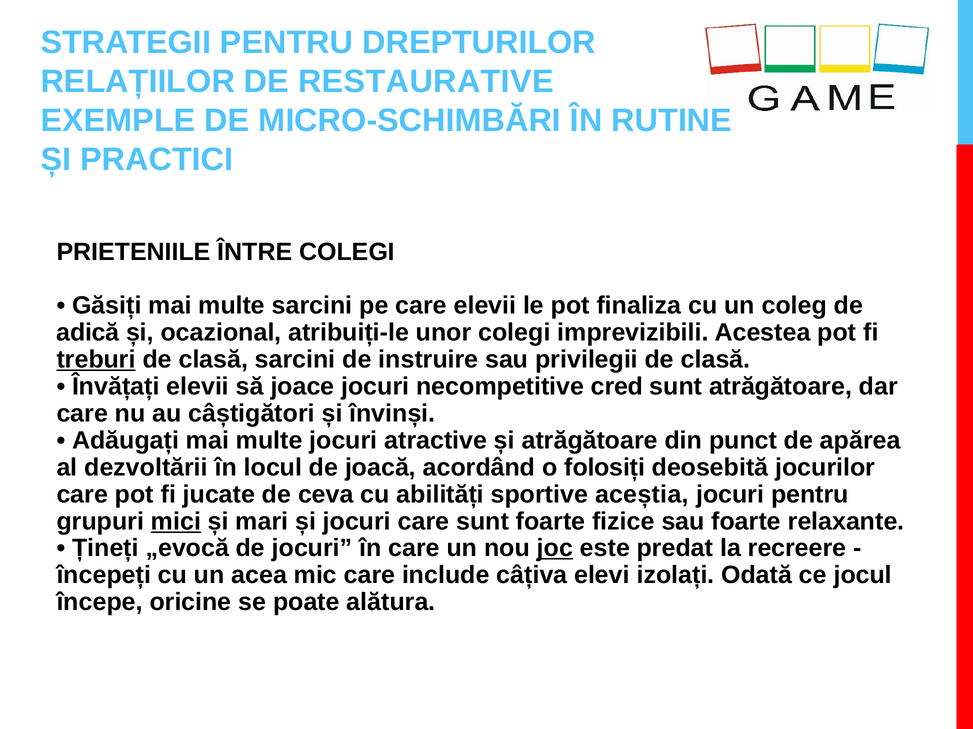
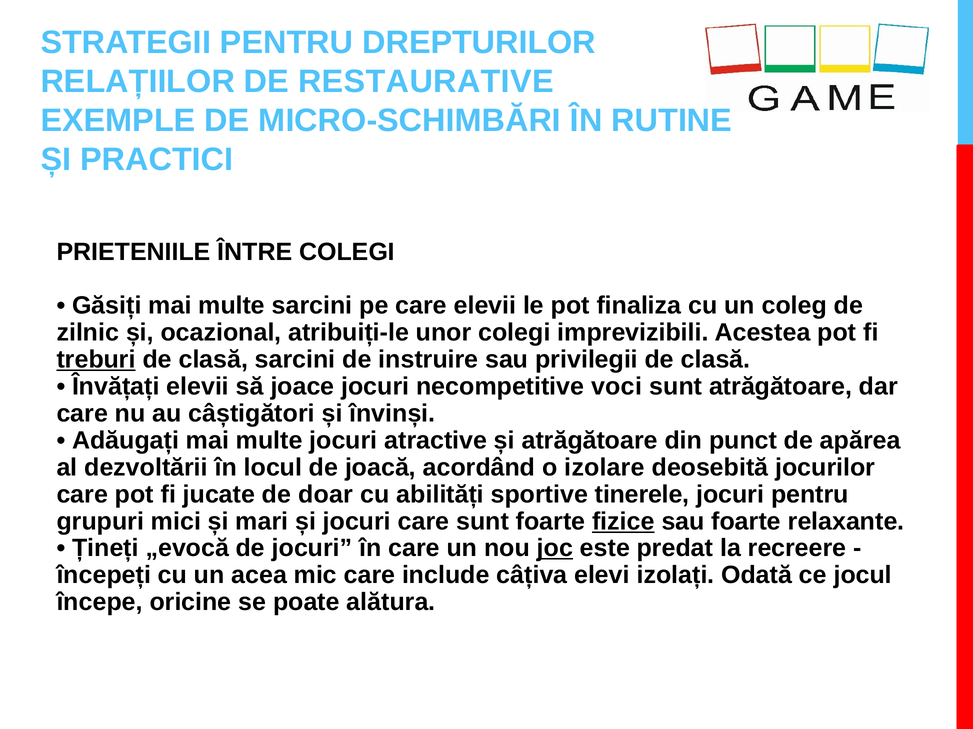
adică: adică -> zilnic
cred: cred -> voci
folosiți: folosiți -> izolare
ceva: ceva -> doar
aceștia: aceștia -> tinerele
mici underline: present -> none
fizice underline: none -> present
